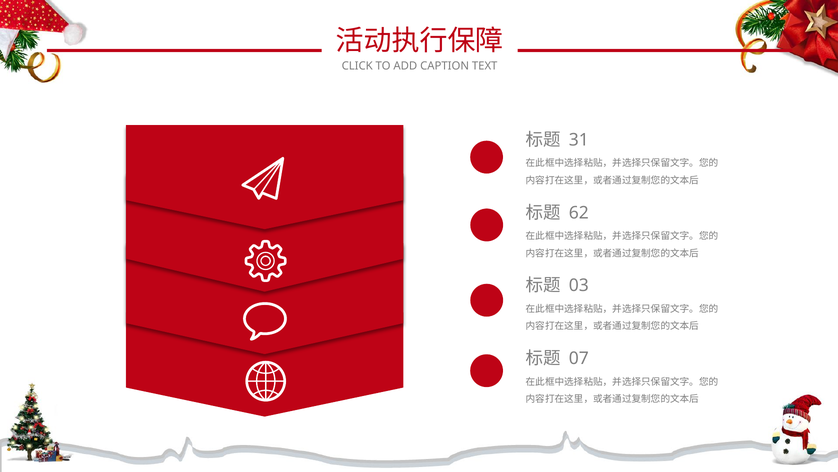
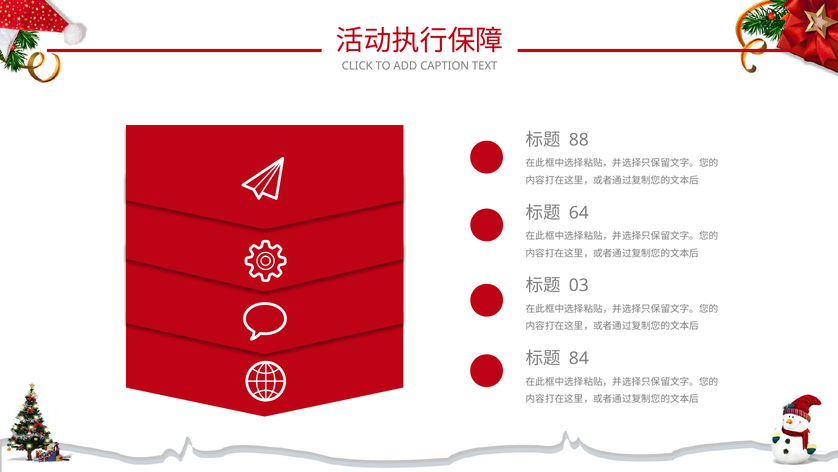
31: 31 -> 88
62: 62 -> 64
07: 07 -> 84
